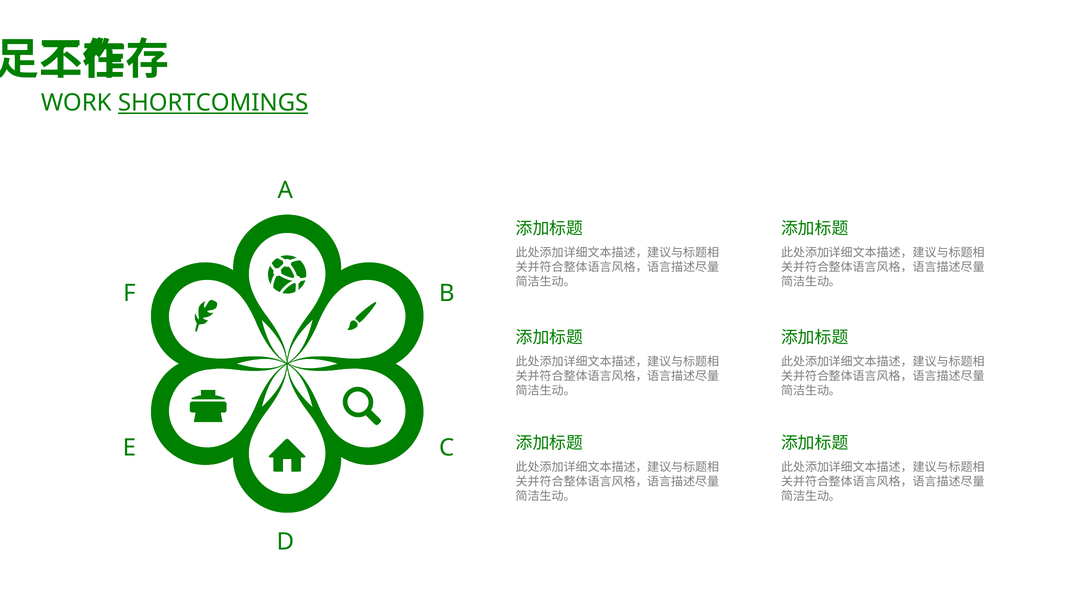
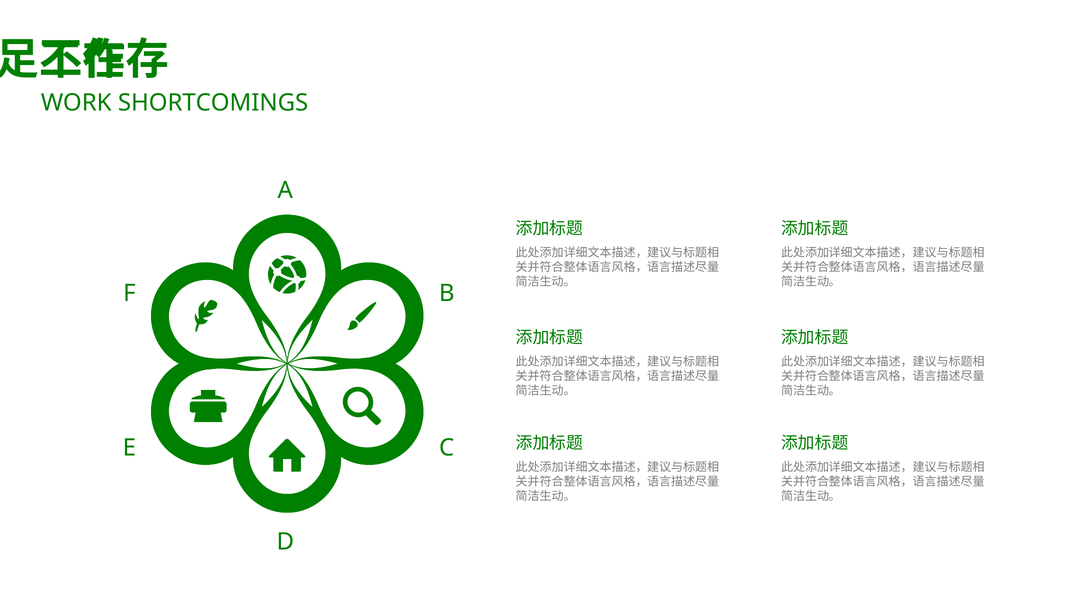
SHORTCOMINGS underline: present -> none
